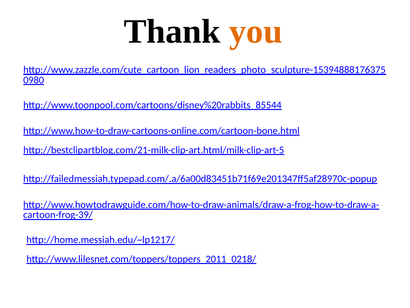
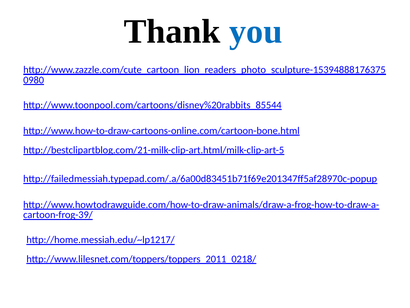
you colour: orange -> blue
